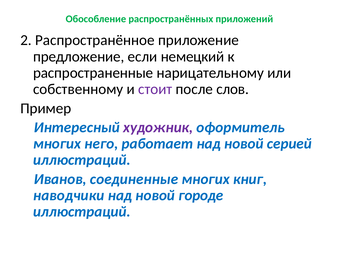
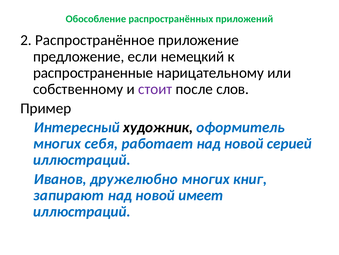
художник colour: purple -> black
него: него -> себя
соединенные: соединенные -> дружелюбно
наводчики: наводчики -> запирают
городе: городе -> имеет
